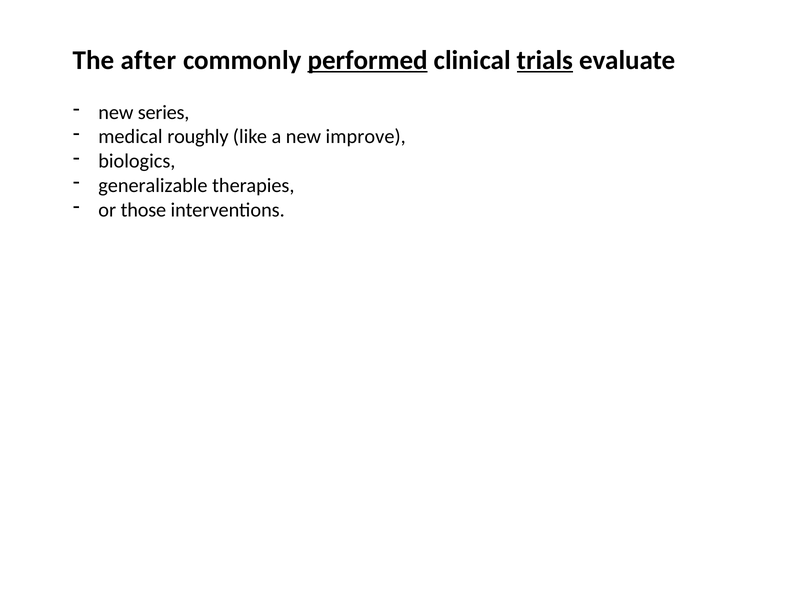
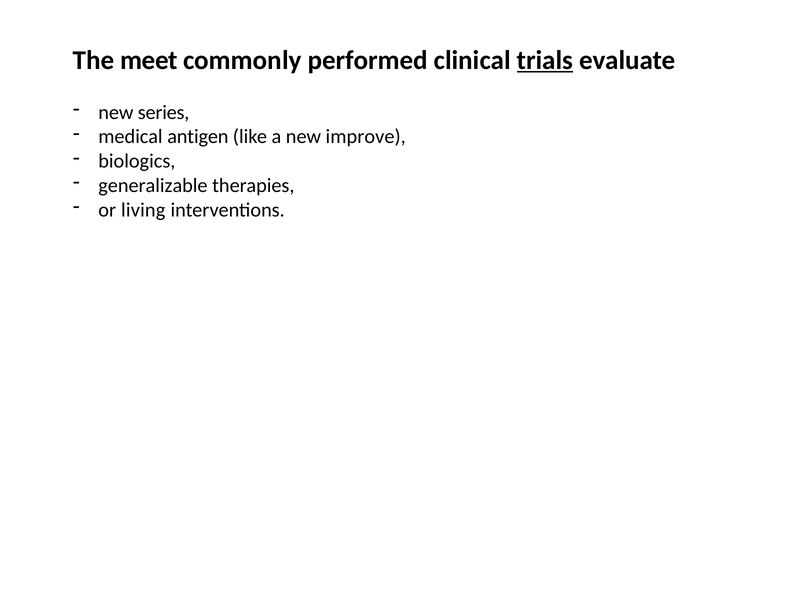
after: after -> meet
performed underline: present -> none
roughly: roughly -> antigen
those: those -> living
